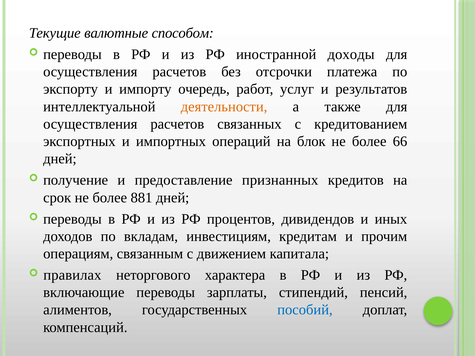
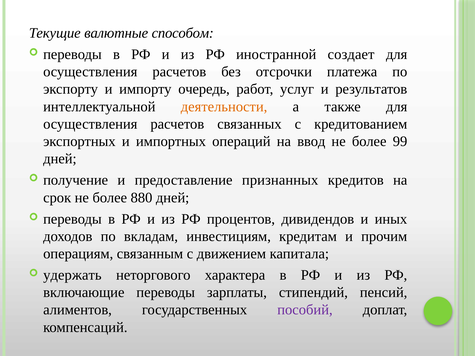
доходы: доходы -> создает
блок: блок -> ввод
66: 66 -> 99
881: 881 -> 880
правилах: правилах -> удержать
пособий colour: blue -> purple
